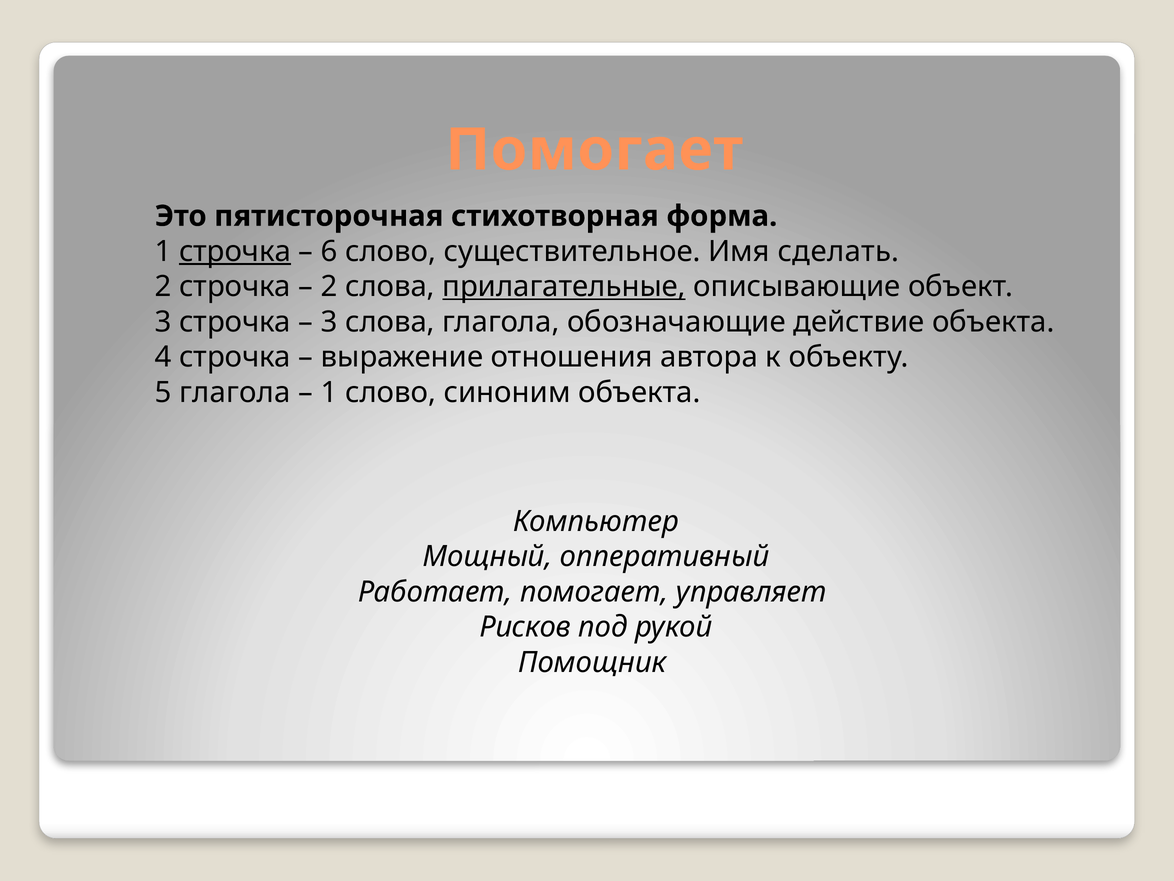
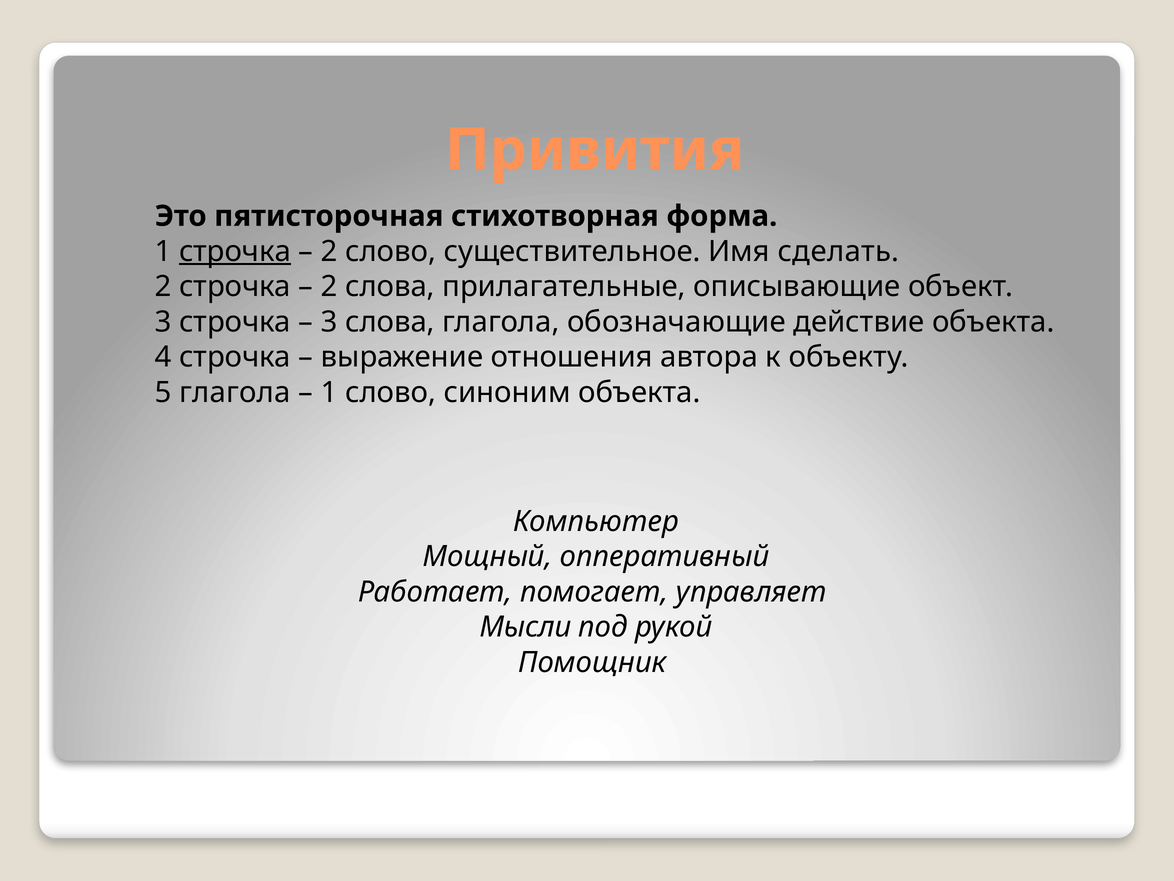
Помогает at (594, 150): Помогает -> Привития
6 at (329, 251): 6 -> 2
прилагательные underline: present -> none
Рисков: Рисков -> Мысли
